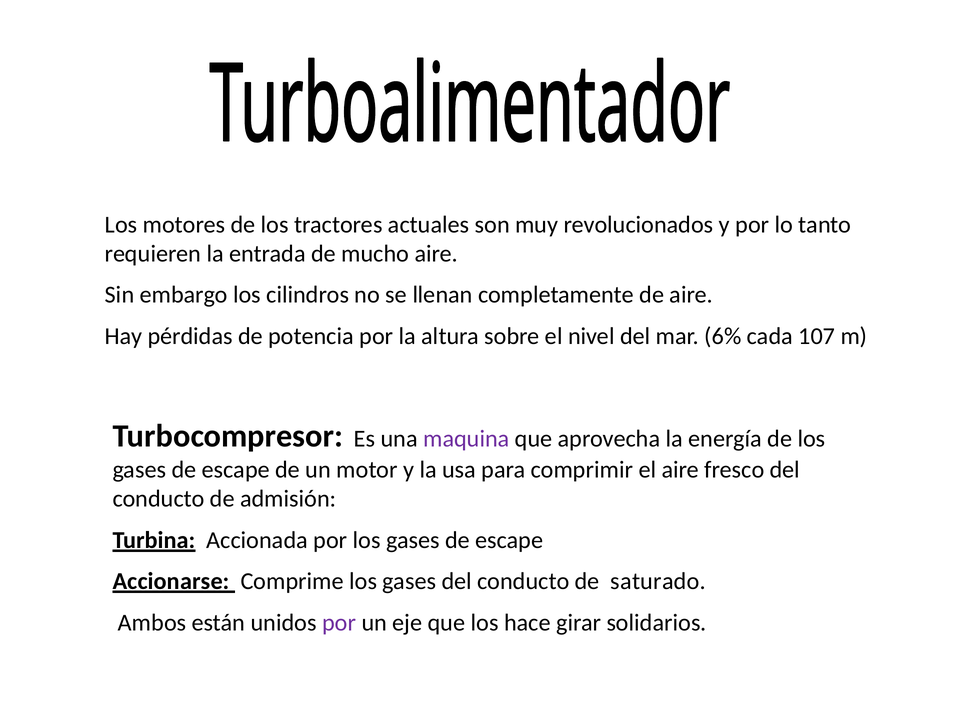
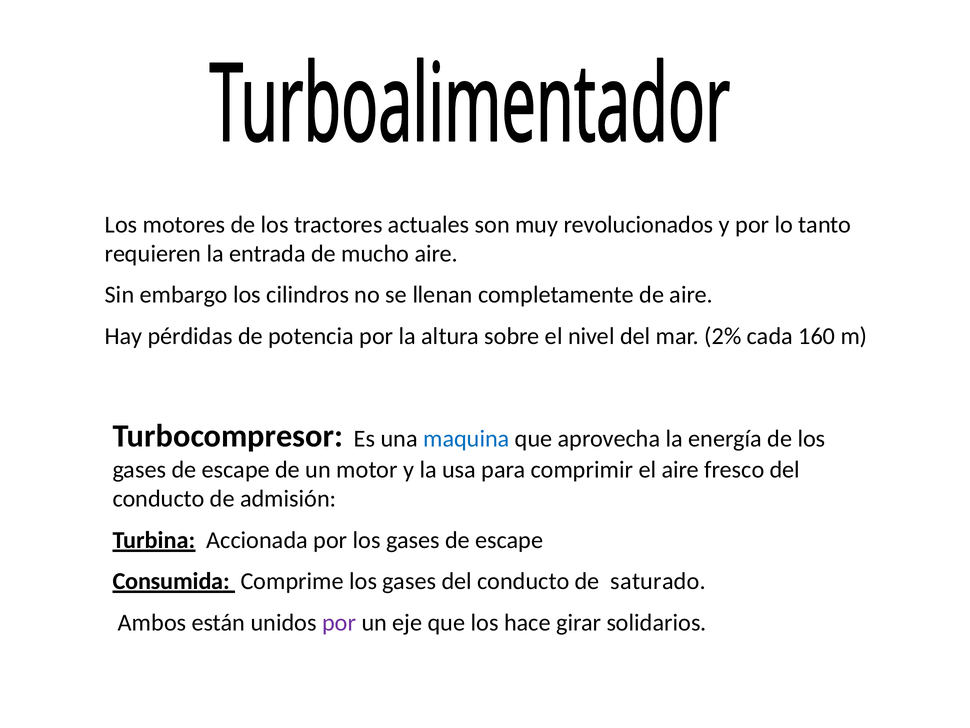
6%: 6% -> 2%
107: 107 -> 160
maquina colour: purple -> blue
Accionarse: Accionarse -> Consumida
